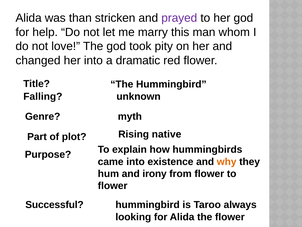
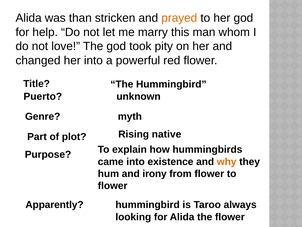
prayed colour: purple -> orange
dramatic: dramatic -> powerful
Falling: Falling -> Puerto
Successful: Successful -> Apparently
